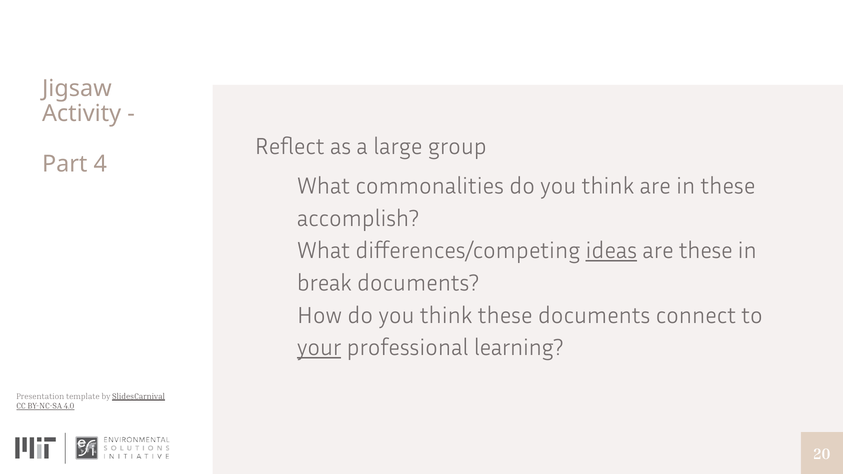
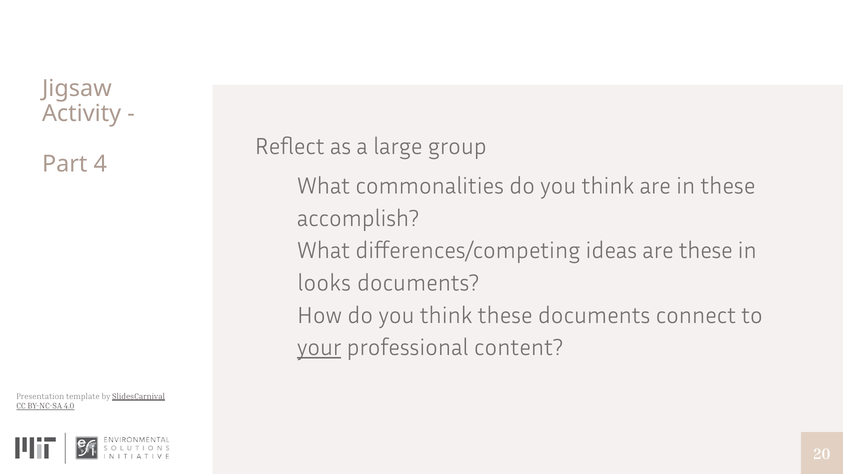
ideas underline: present -> none
break: break -> looks
learning: learning -> content
